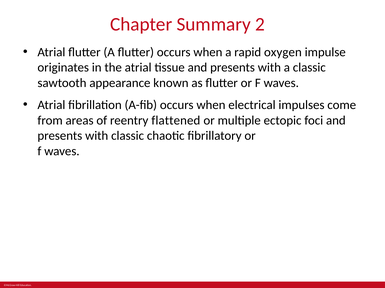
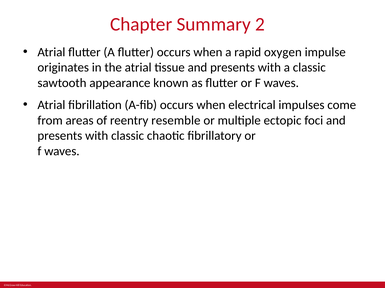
flattened: flattened -> resemble
